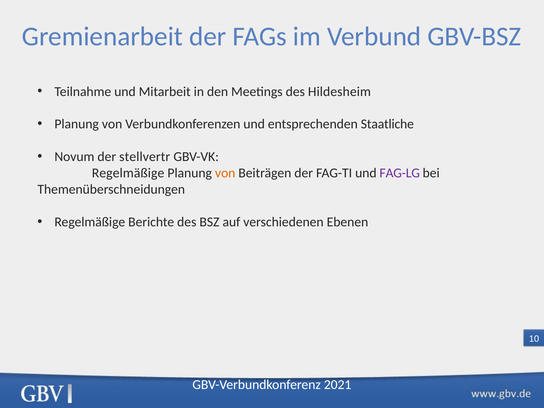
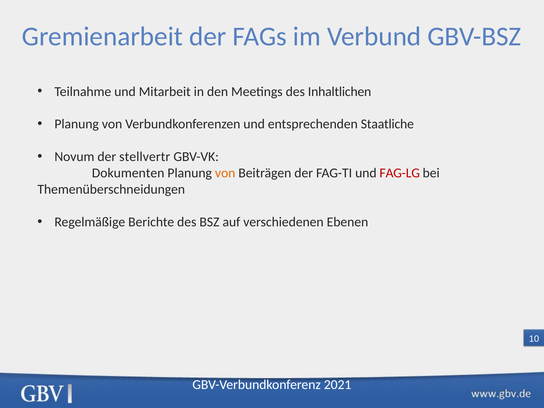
Hildesheim: Hildesheim -> Inhaltlichen
Regelmäßige at (128, 173): Regelmäßige -> Dokumenten
FAG-LG colour: purple -> red
